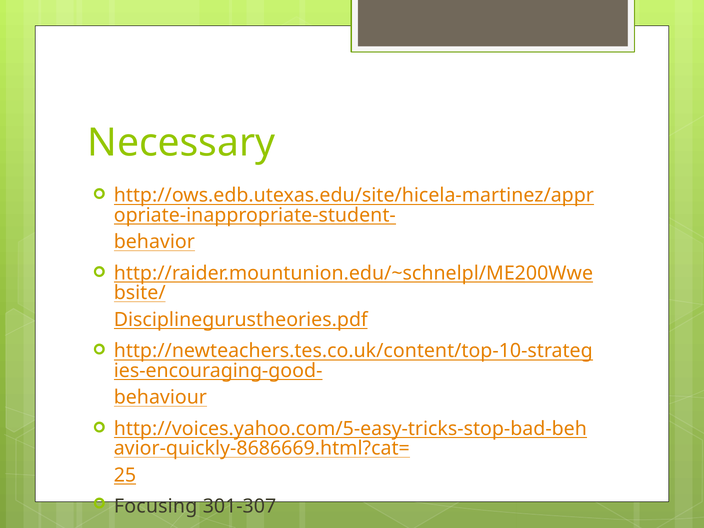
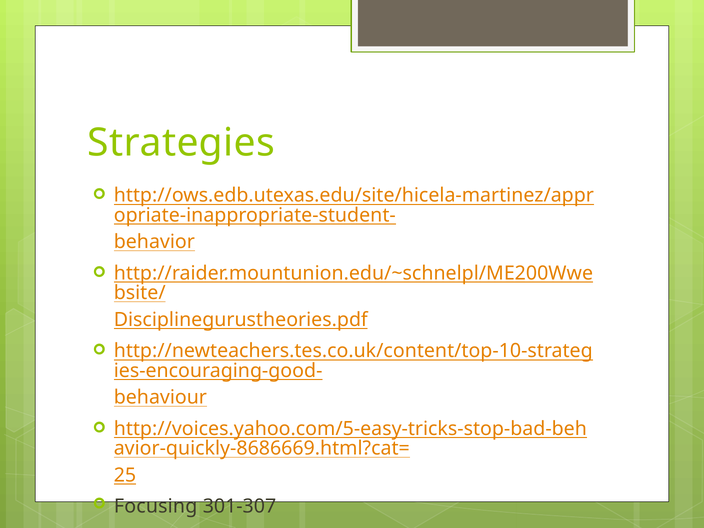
Necessary: Necessary -> Strategies
